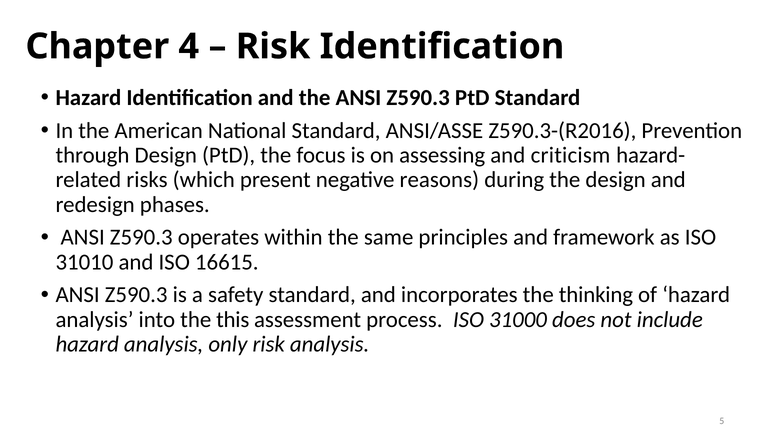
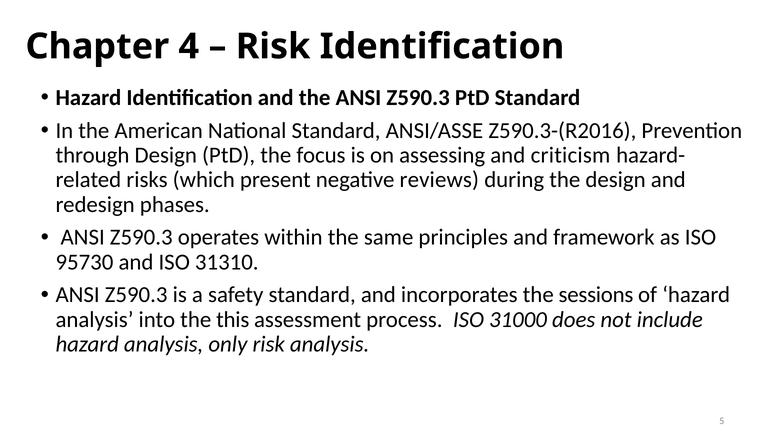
reasons: reasons -> reviews
31010: 31010 -> 95730
16615: 16615 -> 31310
thinking: thinking -> sessions
